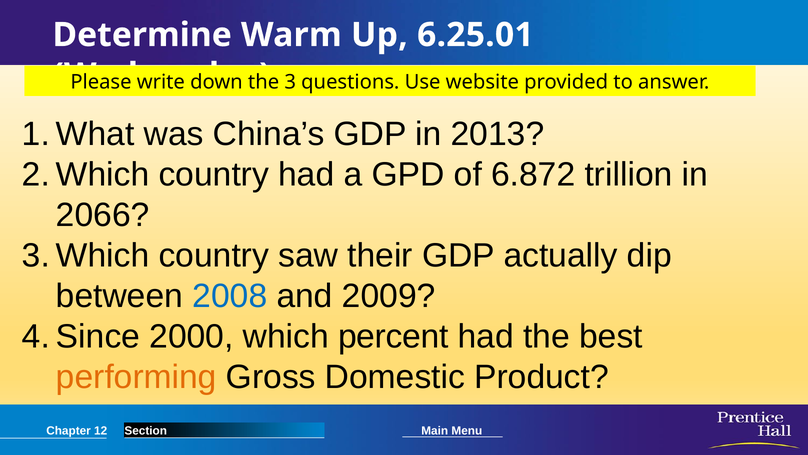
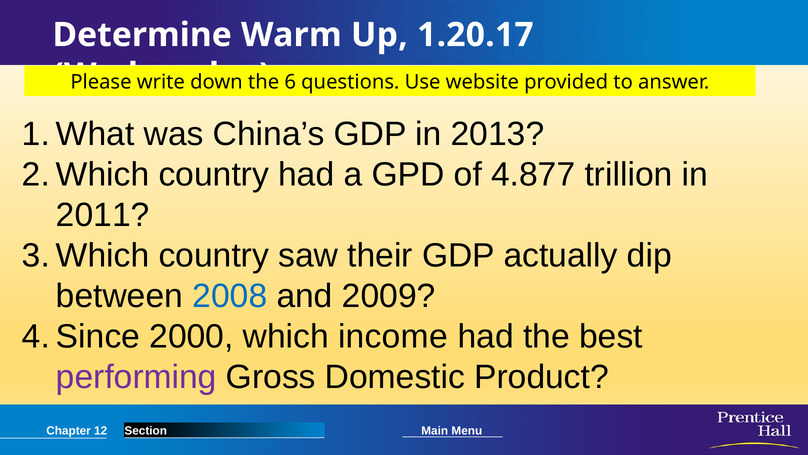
6.25.01: 6.25.01 -> 1.20.17
3: 3 -> 6
6.872: 6.872 -> 4.877
2066: 2066 -> 2011
percent: percent -> income
performing colour: orange -> purple
